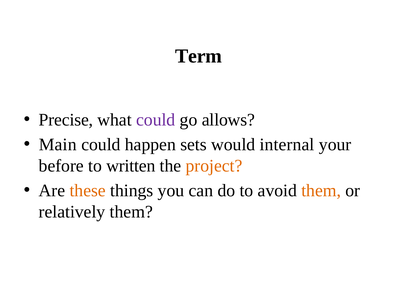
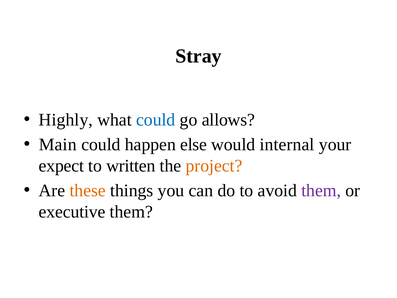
Term: Term -> Stray
Precise: Precise -> Highly
could at (156, 120) colour: purple -> blue
sets: sets -> else
before: before -> expect
them at (321, 190) colour: orange -> purple
relatively: relatively -> executive
